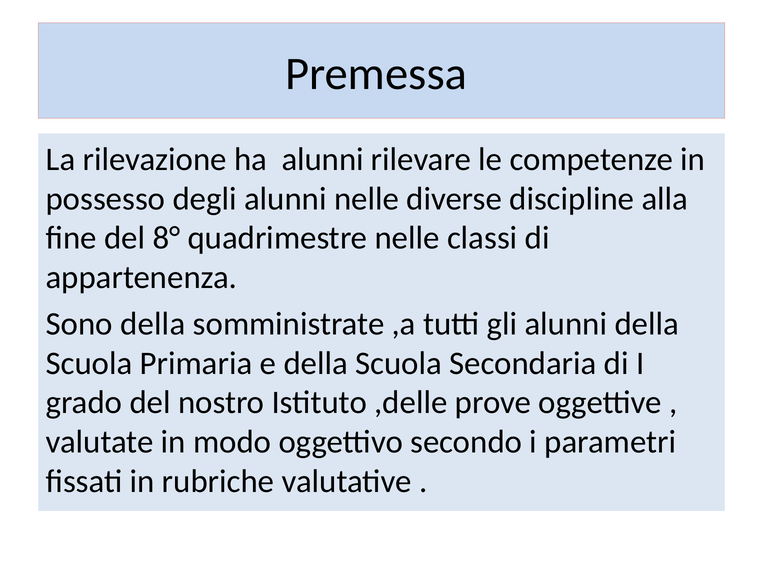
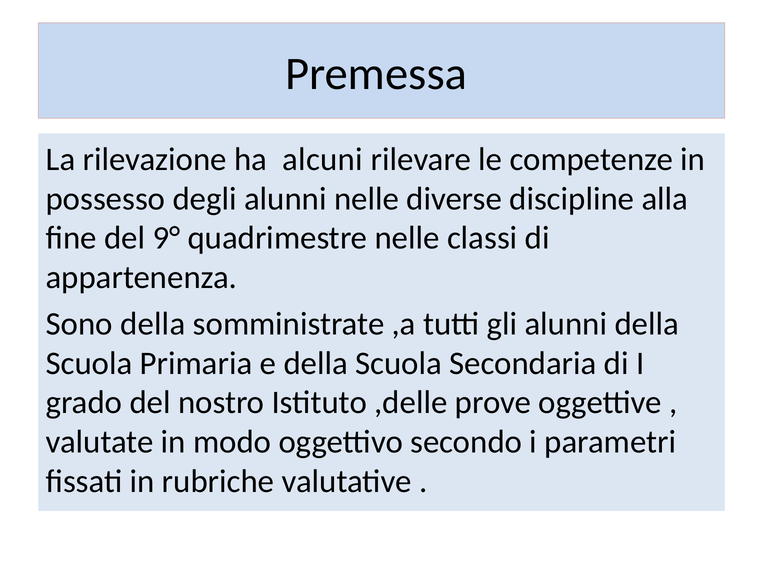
ha alunni: alunni -> alcuni
8°: 8° -> 9°
